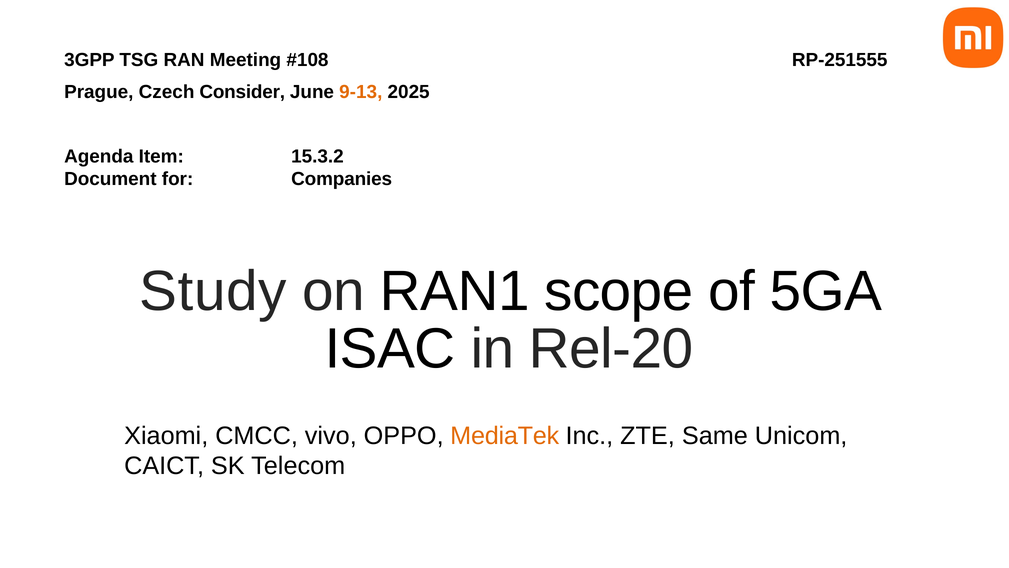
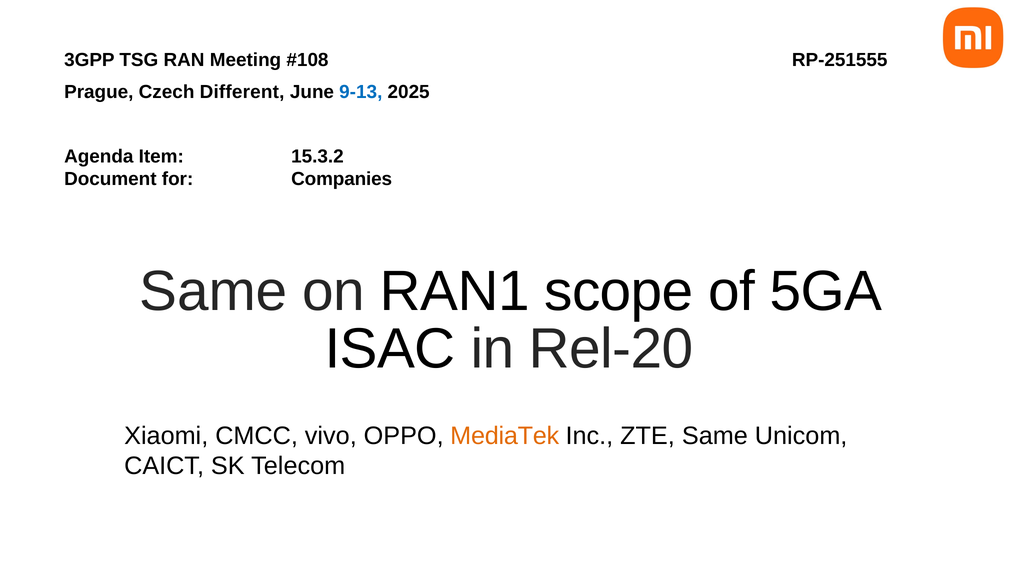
Consider: Consider -> Different
9-13 colour: orange -> blue
Study at (213, 291): Study -> Same
